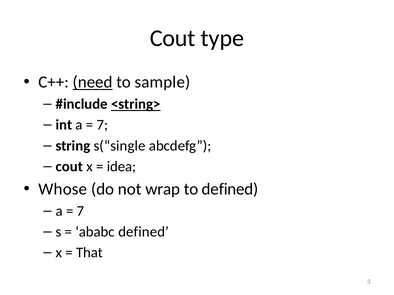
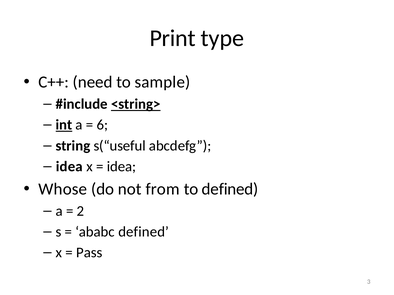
Cout at (173, 38): Cout -> Print
need underline: present -> none
int underline: none -> present
7 at (102, 125): 7 -> 6
s(“single: s(“single -> s(“useful
cout at (69, 167): cout -> idea
wrap: wrap -> from
7 at (80, 211): 7 -> 2
That: That -> Pass
